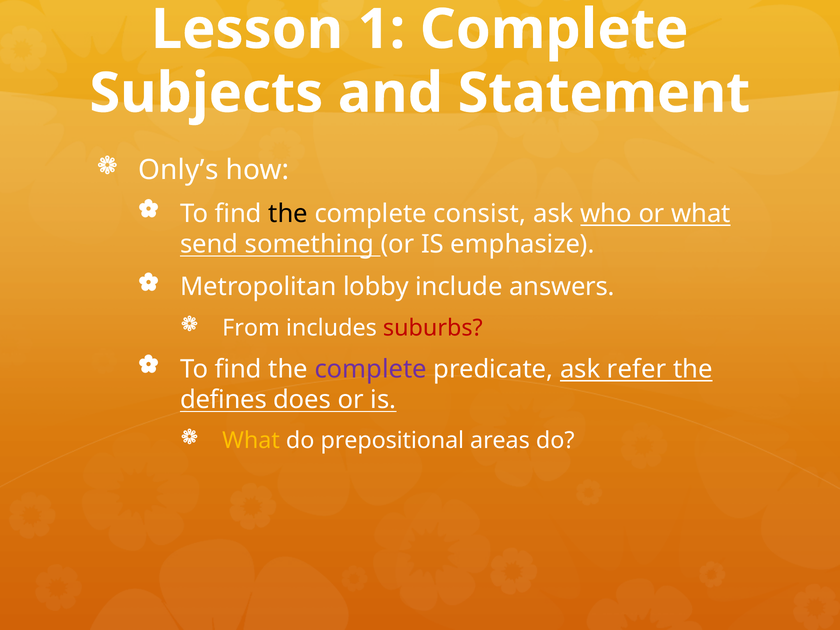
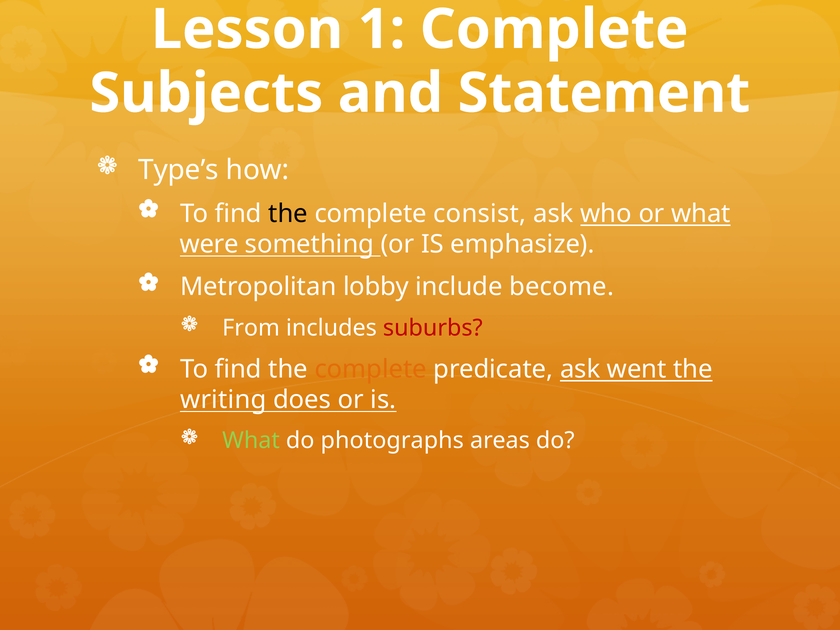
Only’s: Only’s -> Type’s
send: send -> were
answers: answers -> become
complete at (371, 369) colour: purple -> orange
refer: refer -> went
defines: defines -> writing
What at (251, 441) colour: yellow -> light green
prepositional: prepositional -> photographs
